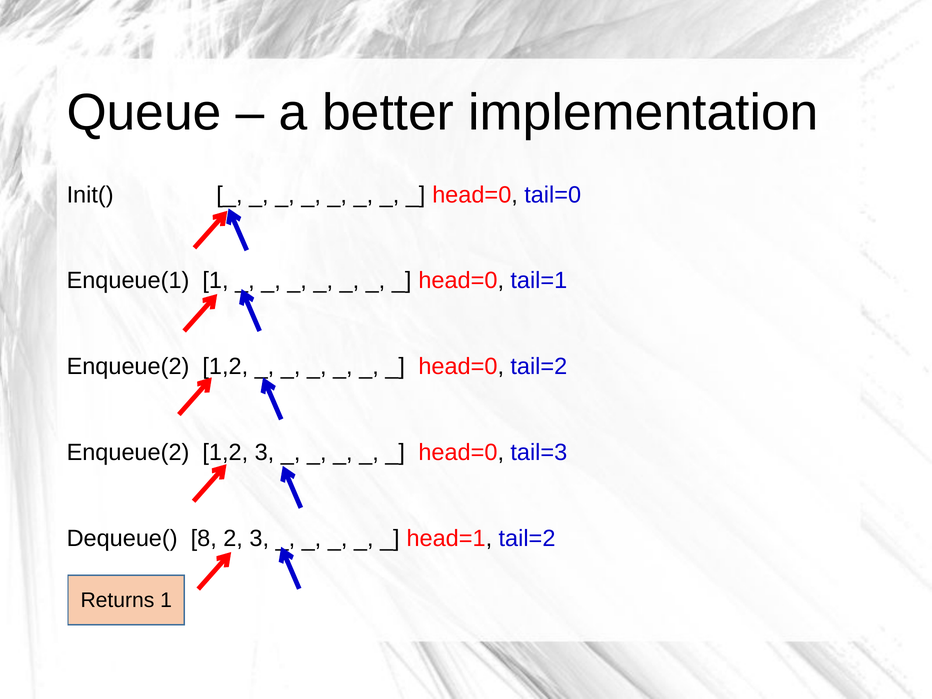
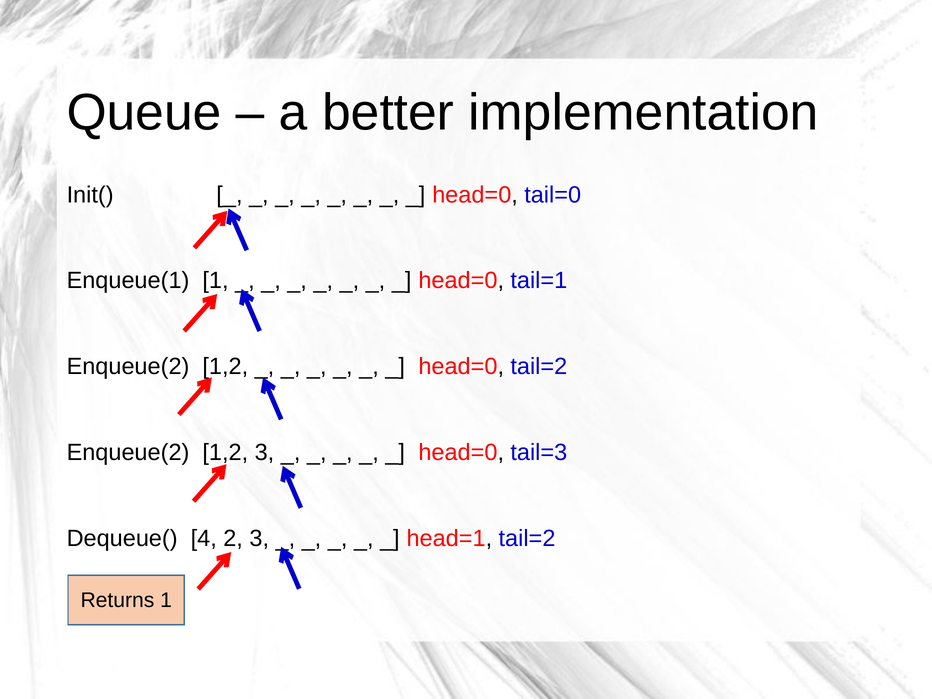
8: 8 -> 4
